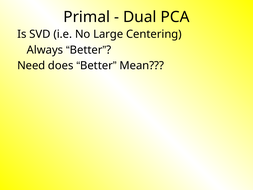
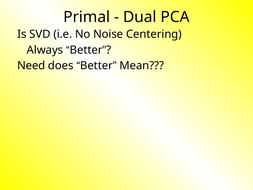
Large: Large -> Noise
